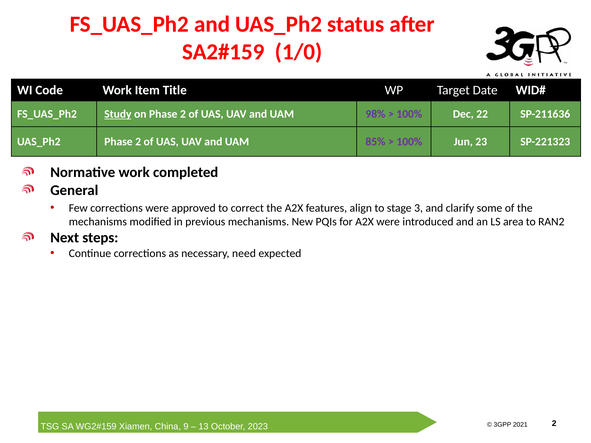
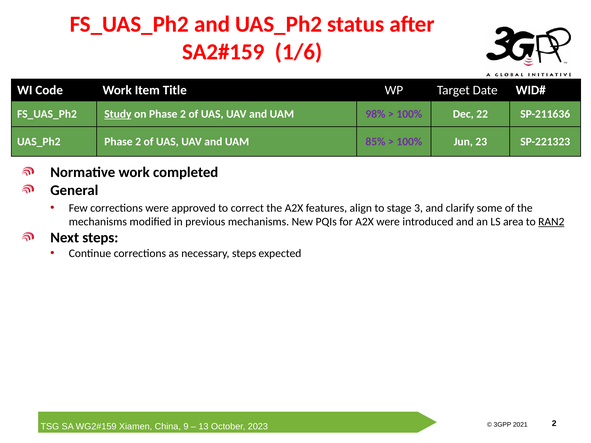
1/0: 1/0 -> 1/6
RAN2 underline: none -> present
necessary need: need -> steps
